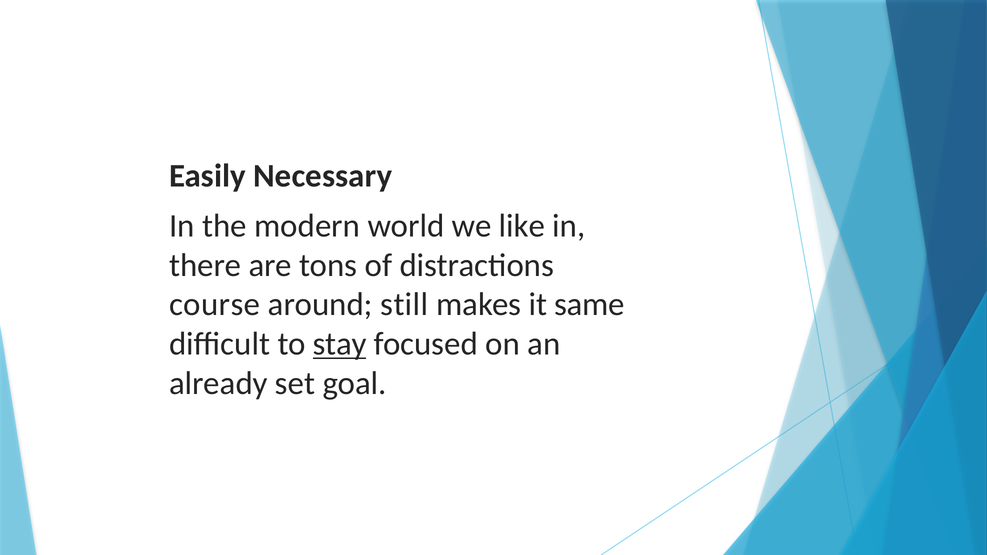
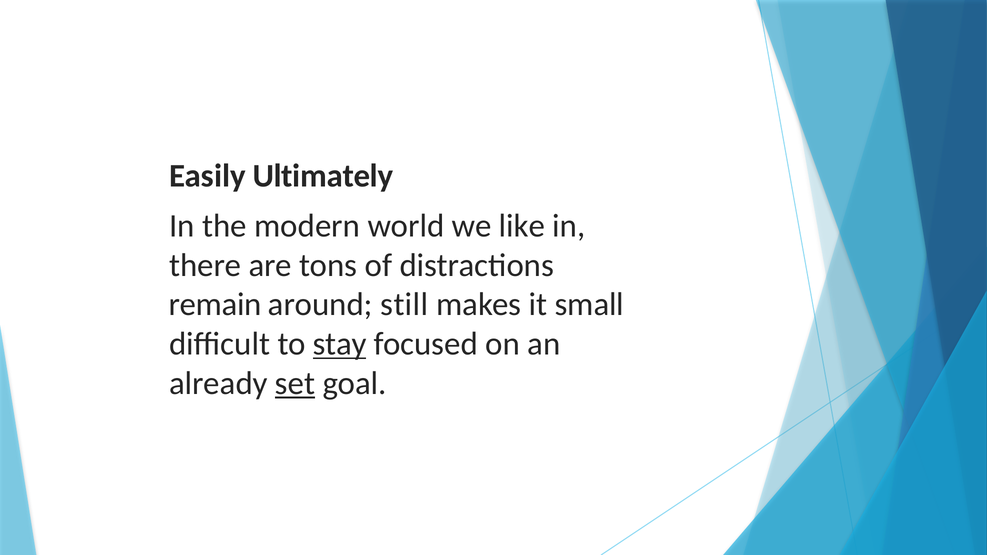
Necessary: Necessary -> Ultimately
course: course -> remain
same: same -> small
set underline: none -> present
